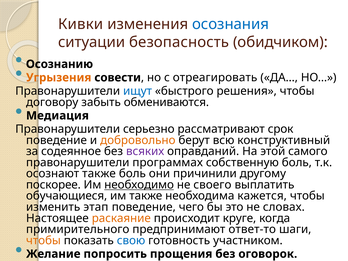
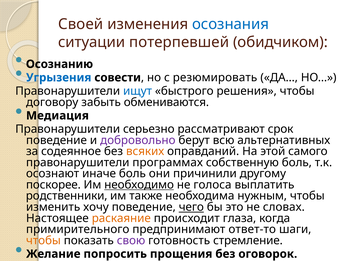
Кивки: Кивки -> Своей
безопасность: безопасность -> потерпевшей
Угрызения colour: orange -> blue
отреагировать: отреагировать -> резюмировать
добровольно colour: orange -> purple
конструктивный: конструктивный -> альтернативных
всяких colour: purple -> orange
осознают также: также -> иначе
своего: своего -> голоса
обучающиеся: обучающиеся -> родственники
кажется: кажется -> нужным
этап: этап -> хочу
чего underline: none -> present
круге: круге -> глаза
свою colour: blue -> purple
участником: участником -> стремление
